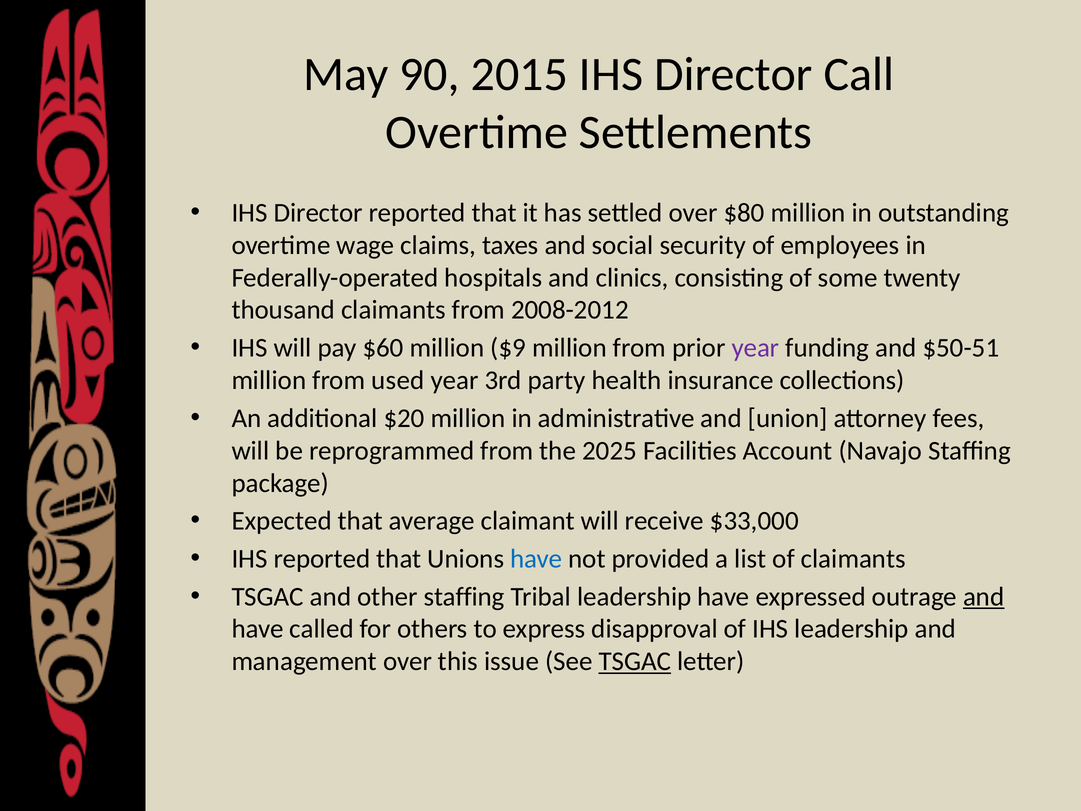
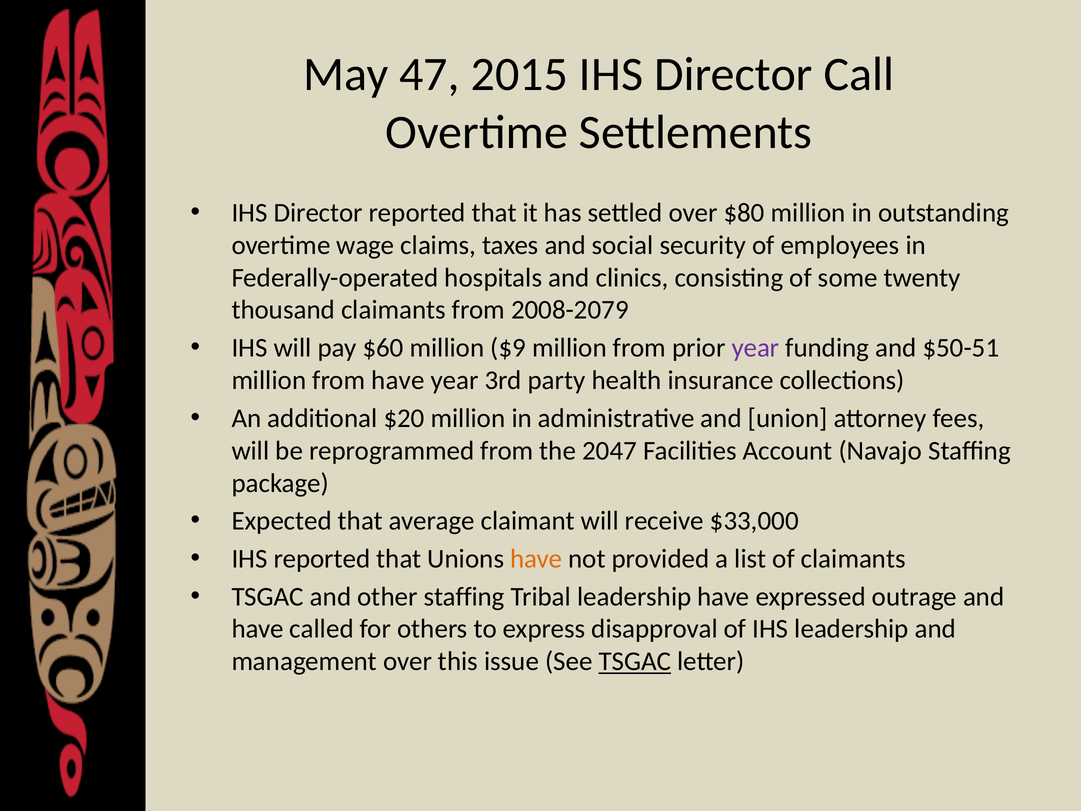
90: 90 -> 47
2008-2012: 2008-2012 -> 2008-2079
from used: used -> have
2025: 2025 -> 2047
have at (536, 559) colour: blue -> orange
and at (984, 596) underline: present -> none
